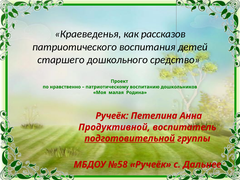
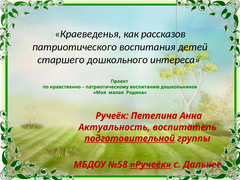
средство: средство -> интереса
Продуктивной: Продуктивной -> Актуальность
Ручеёк at (151, 165) underline: none -> present
